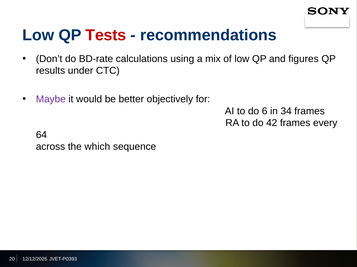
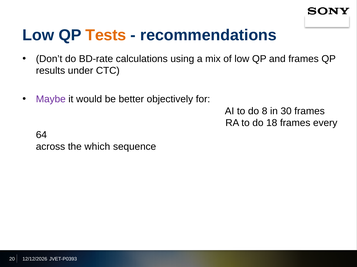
Tests colour: red -> orange
and figures: figures -> frames
6: 6 -> 8
34: 34 -> 30
42: 42 -> 18
